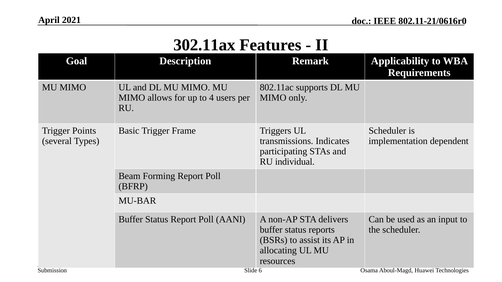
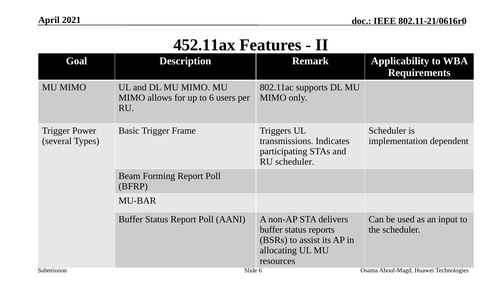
302.11ax: 302.11ax -> 452.11ax
to 4: 4 -> 6
Points: Points -> Power
RU individual: individual -> scheduler
